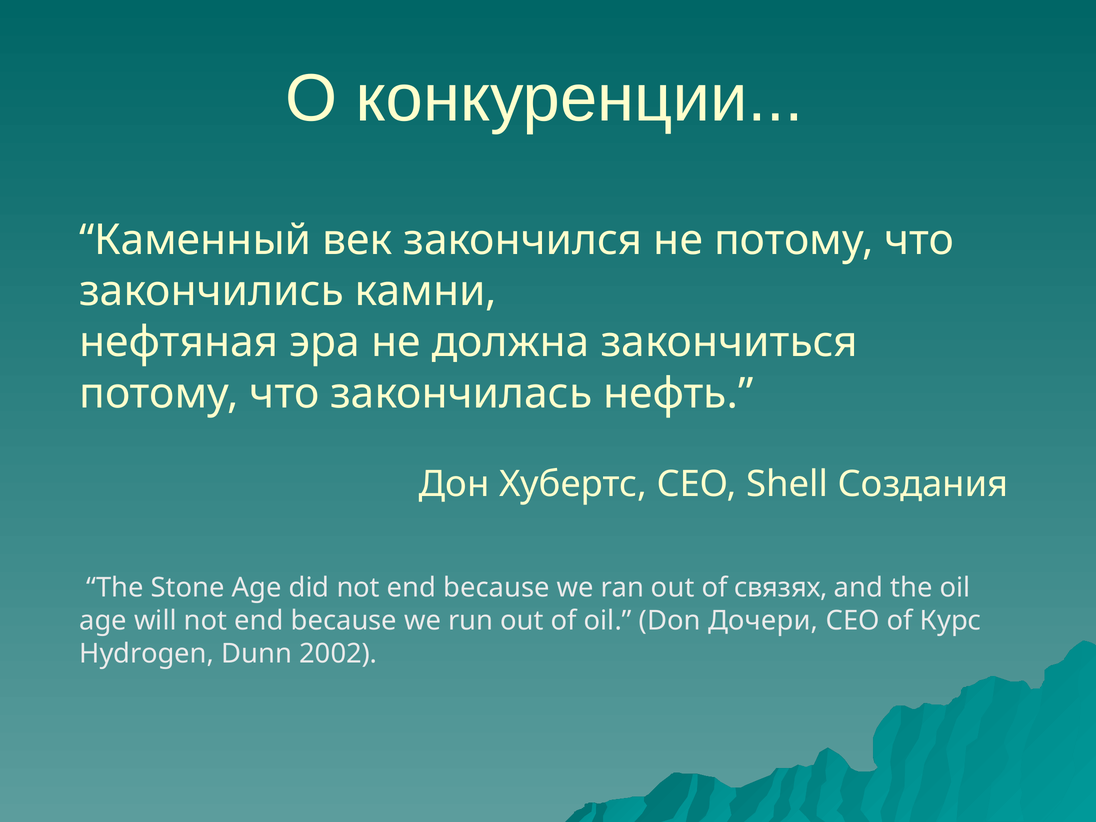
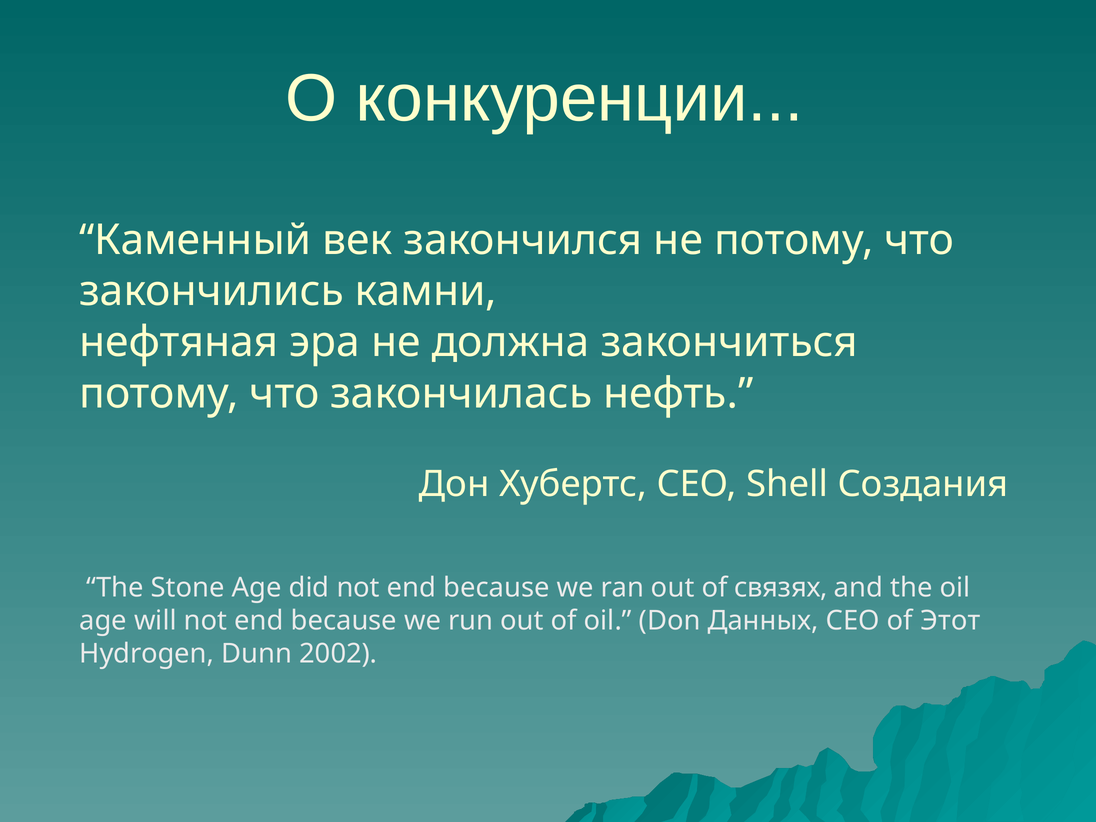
Дочери: Дочери -> Данных
Курс: Курс -> Этот
